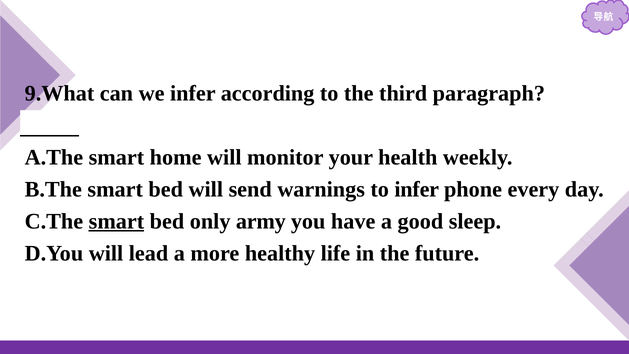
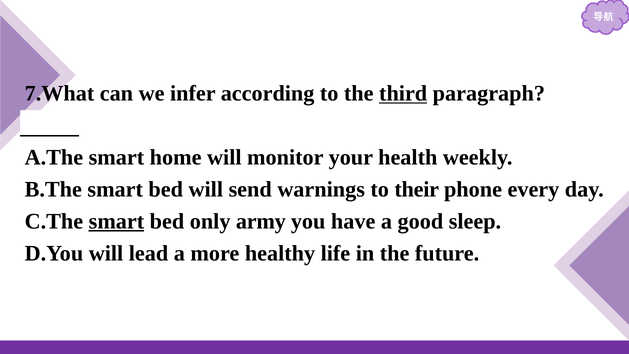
9.What: 9.What -> 7.What
third underline: none -> present
to infer: infer -> their
